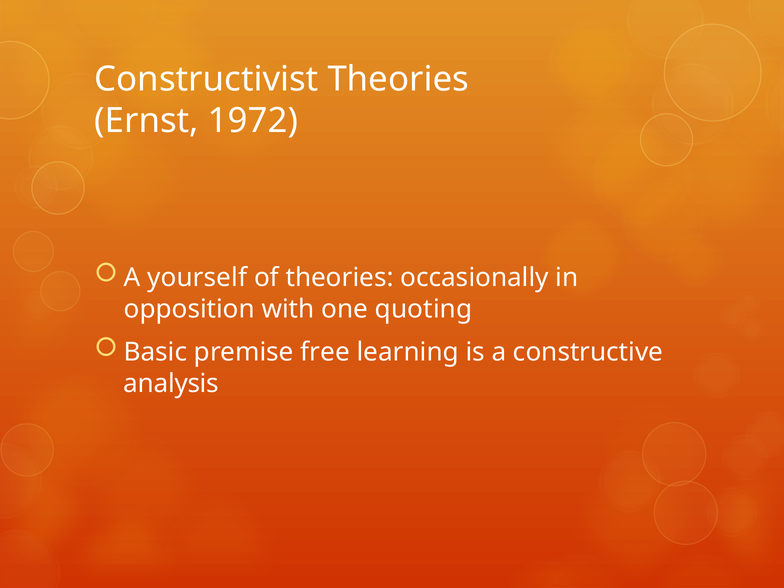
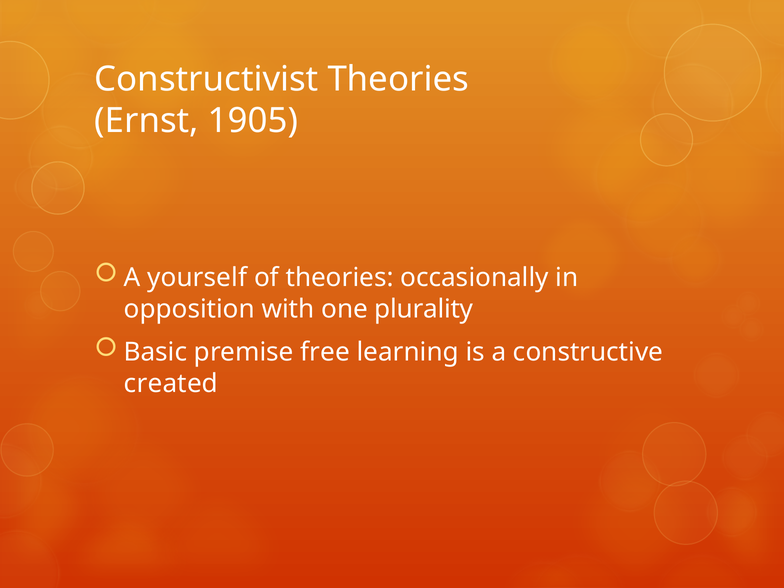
1972: 1972 -> 1905
quoting: quoting -> plurality
analysis: analysis -> created
